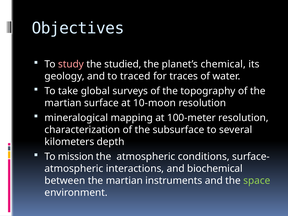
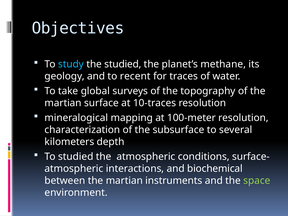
study colour: pink -> light blue
chemical: chemical -> methane
traced: traced -> recent
10-moon: 10-moon -> 10-traces
To mission: mission -> studied
